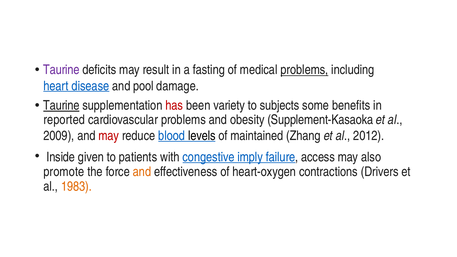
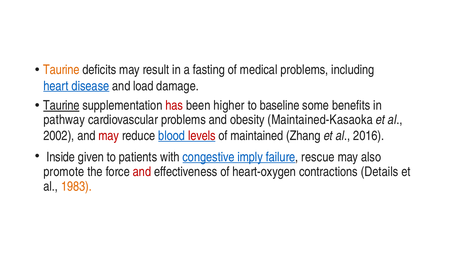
Taurine at (61, 70) colour: purple -> orange
problems at (304, 70) underline: present -> none
pool: pool -> load
variety: variety -> higher
subjects: subjects -> baseline
reported: reported -> pathway
Supplement-Kasaoka: Supplement-Kasaoka -> Maintained-Kasaoka
2009: 2009 -> 2002
levels colour: black -> red
2012: 2012 -> 2016
access: access -> rescue
and at (142, 172) colour: orange -> red
Drivers: Drivers -> Details
